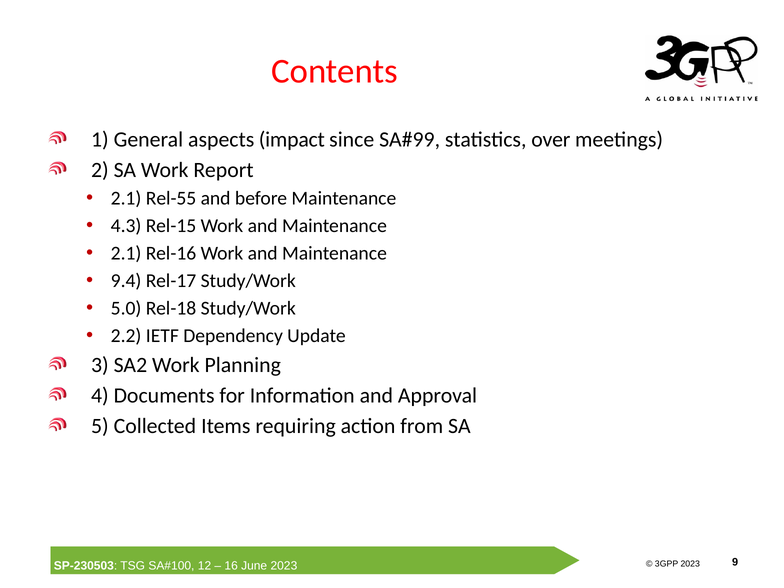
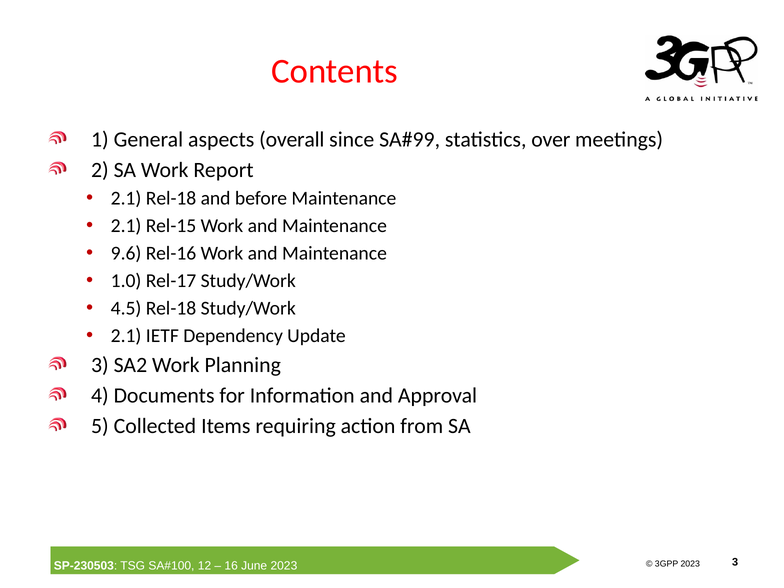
impact: impact -> overall
2.1 Rel-55: Rel-55 -> Rel-18
4.3 at (126, 226): 4.3 -> 2.1
2.1 at (126, 253): 2.1 -> 9.6
9.4: 9.4 -> 1.0
5.0: 5.0 -> 4.5
2.2 at (126, 336): 2.2 -> 2.1
9 at (735, 562): 9 -> 3
